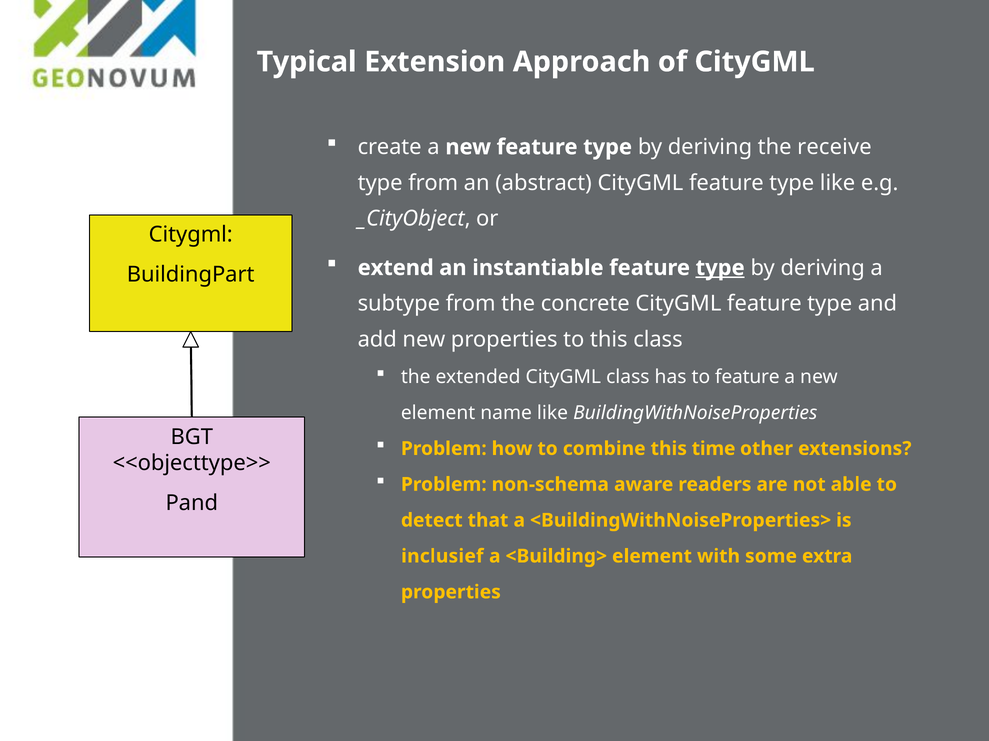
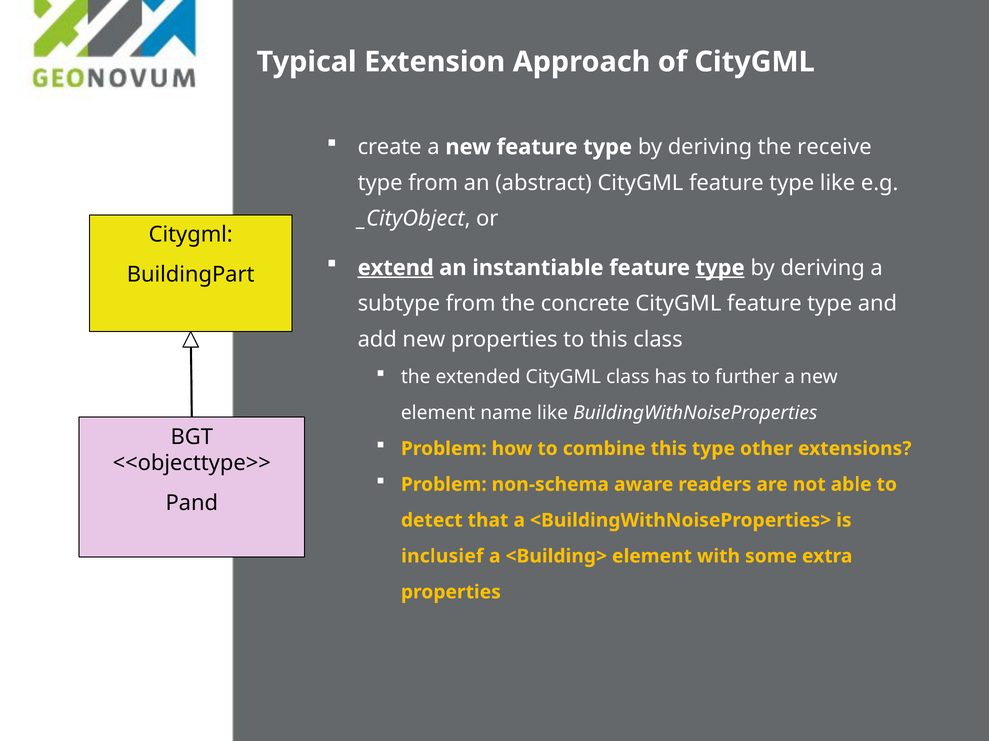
extend underline: none -> present
to feature: feature -> further
this time: time -> type
